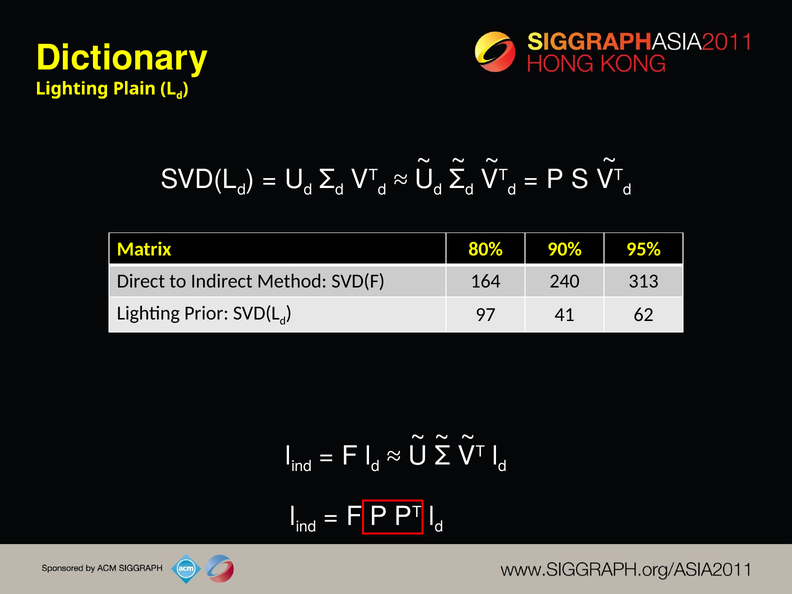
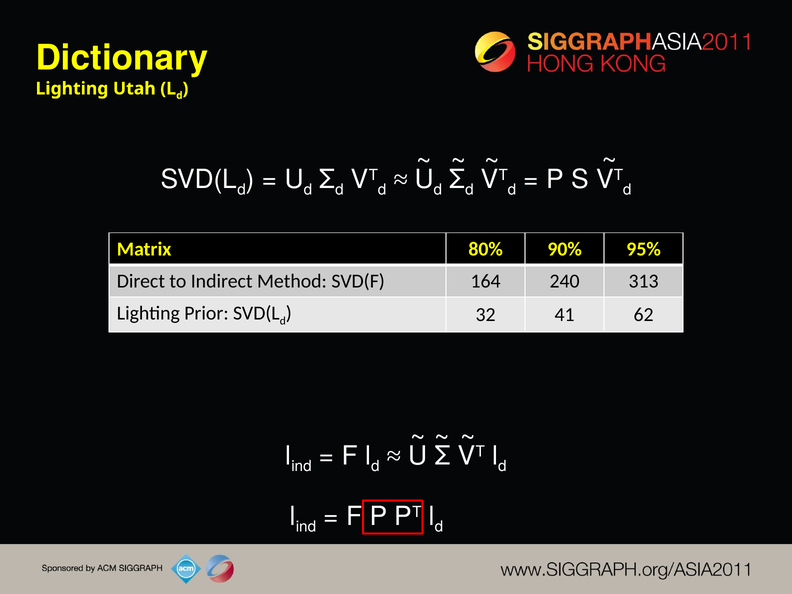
Plain: Plain -> Utah
97: 97 -> 32
